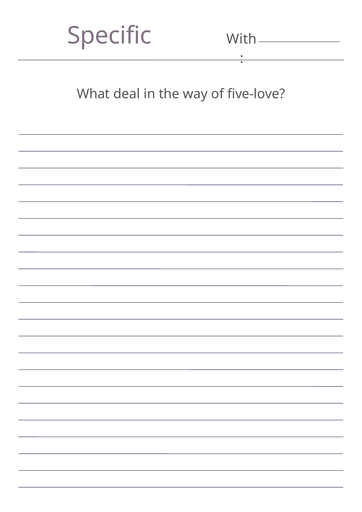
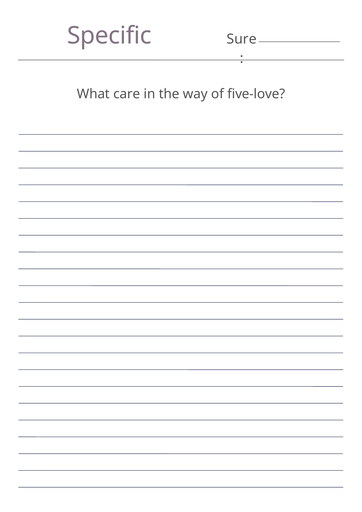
With: With -> Sure
deal: deal -> care
